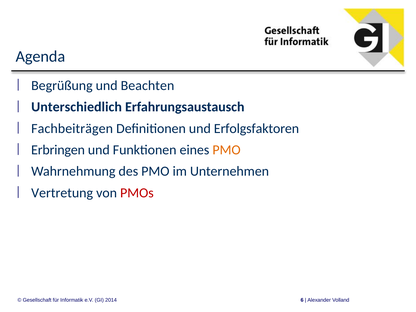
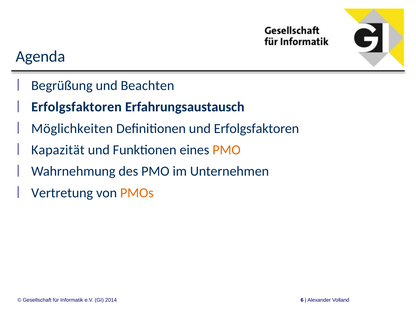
Unterschiedlich at (77, 107): Unterschiedlich -> Erfolgsfaktoren
Fachbeiträgen: Fachbeiträgen -> Möglichkeiten
Erbringen: Erbringen -> Kapazität
PMOs colour: red -> orange
